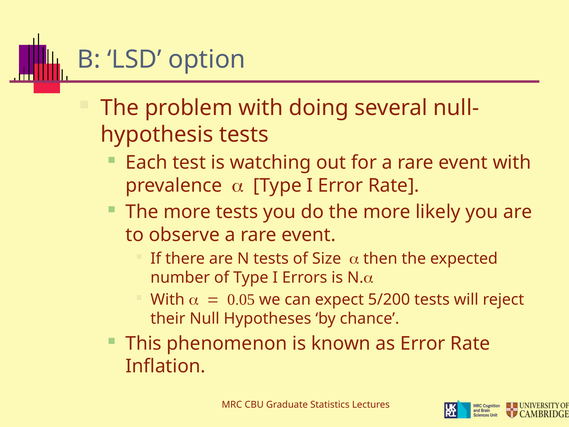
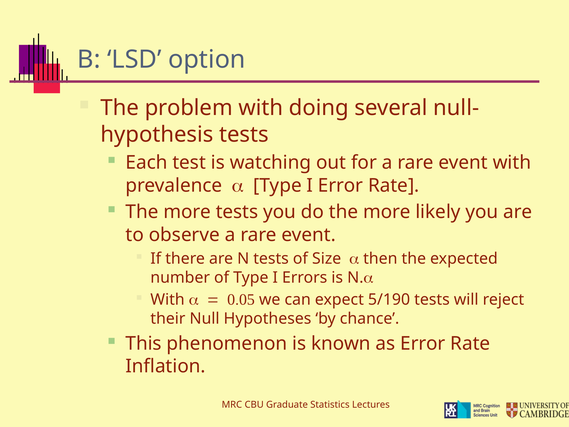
5/200: 5/200 -> 5/190
